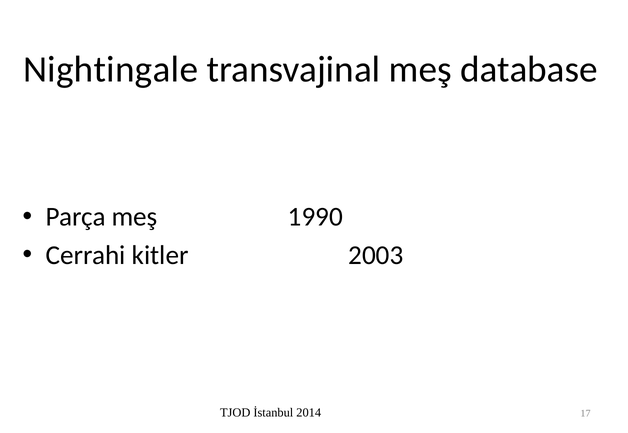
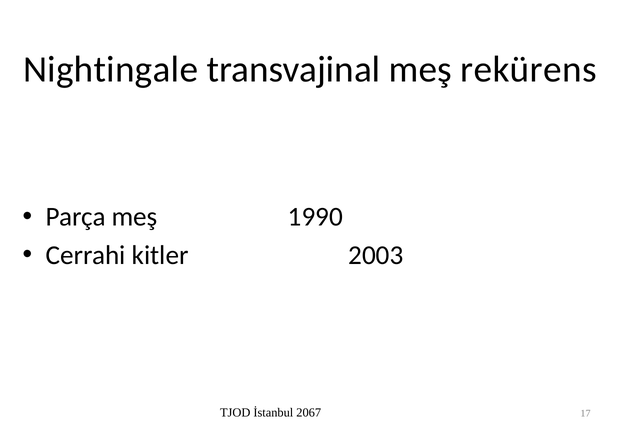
database: database -> rekürens
2014: 2014 -> 2067
